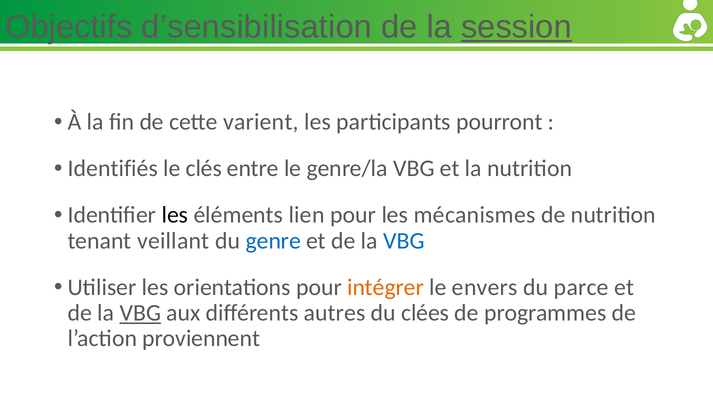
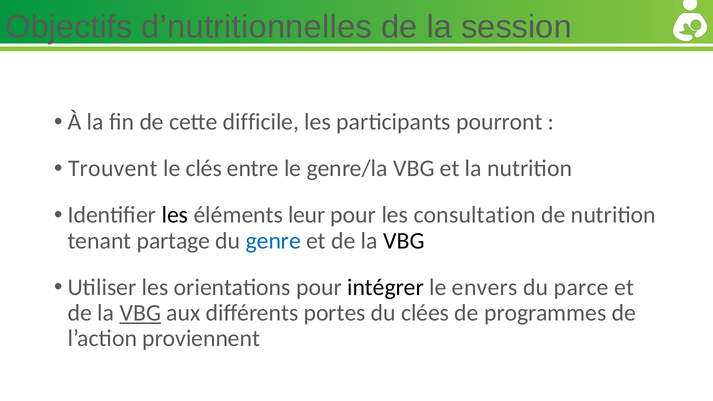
d’sensibilisation: d’sensibilisation -> d’nutritionnelles
session underline: present -> none
varient: varient -> difficile
Identifiés: Identifiés -> Trouvent
lien: lien -> leur
mécanismes: mécanismes -> consultation
veillant: veillant -> partage
VBG at (404, 241) colour: blue -> black
intégrer colour: orange -> black
autres: autres -> portes
